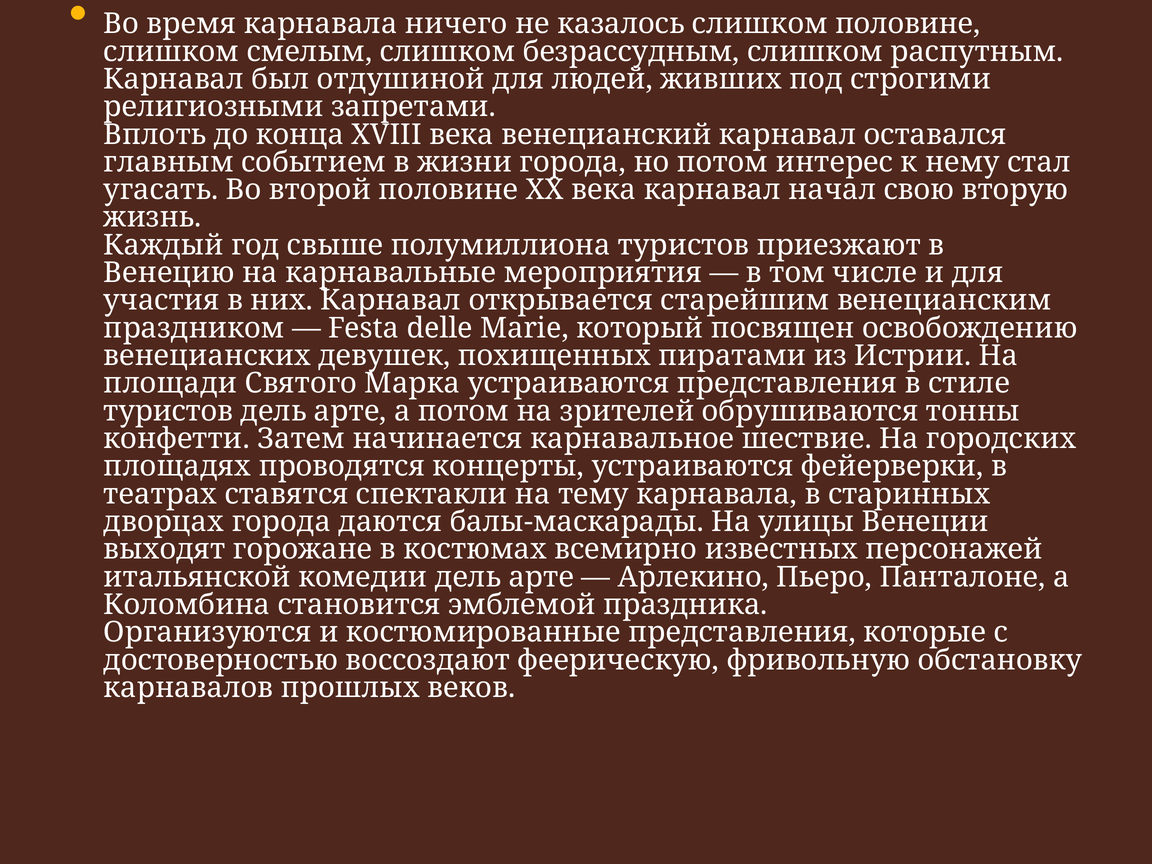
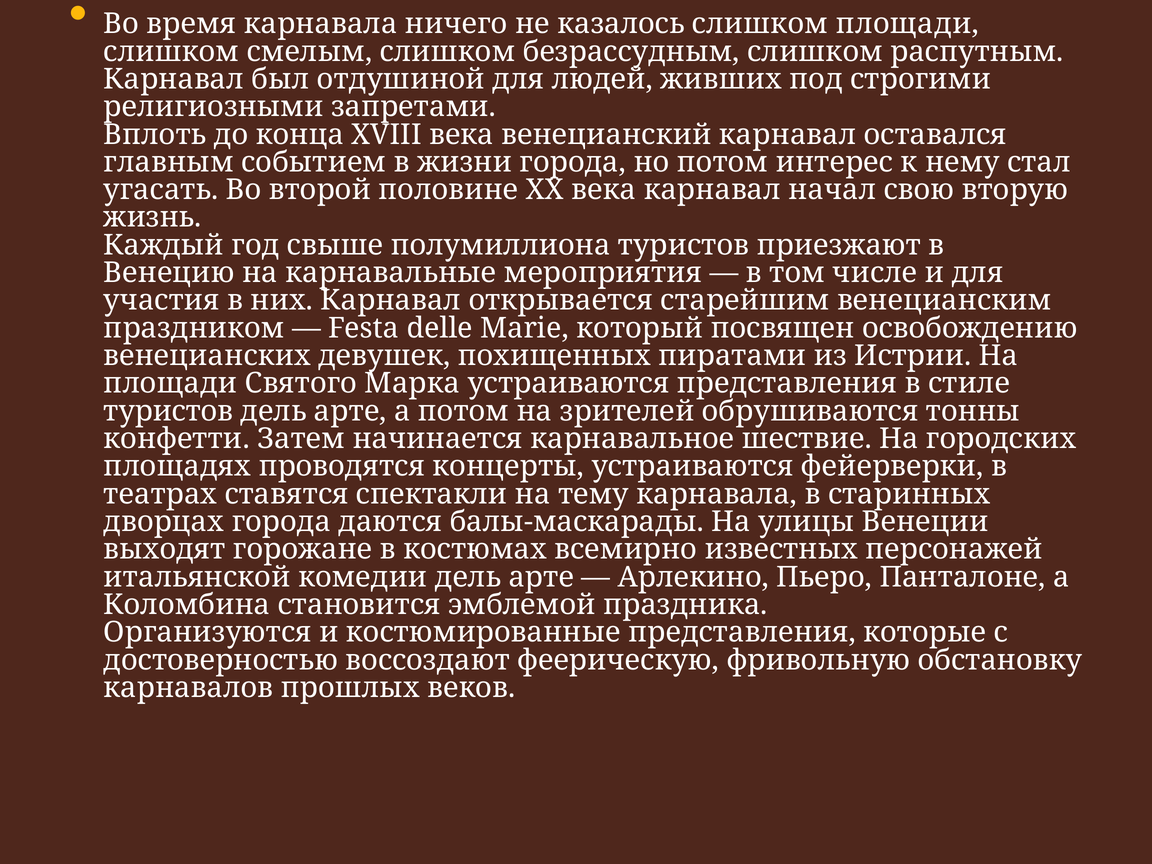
слишком половине: половине -> площади
